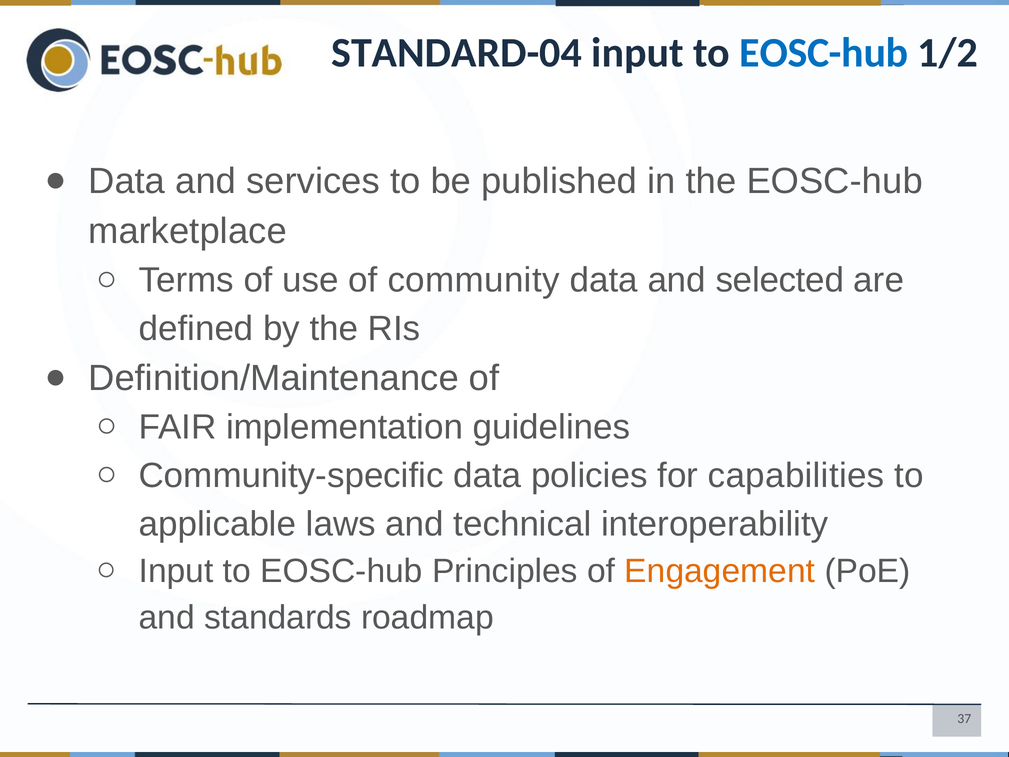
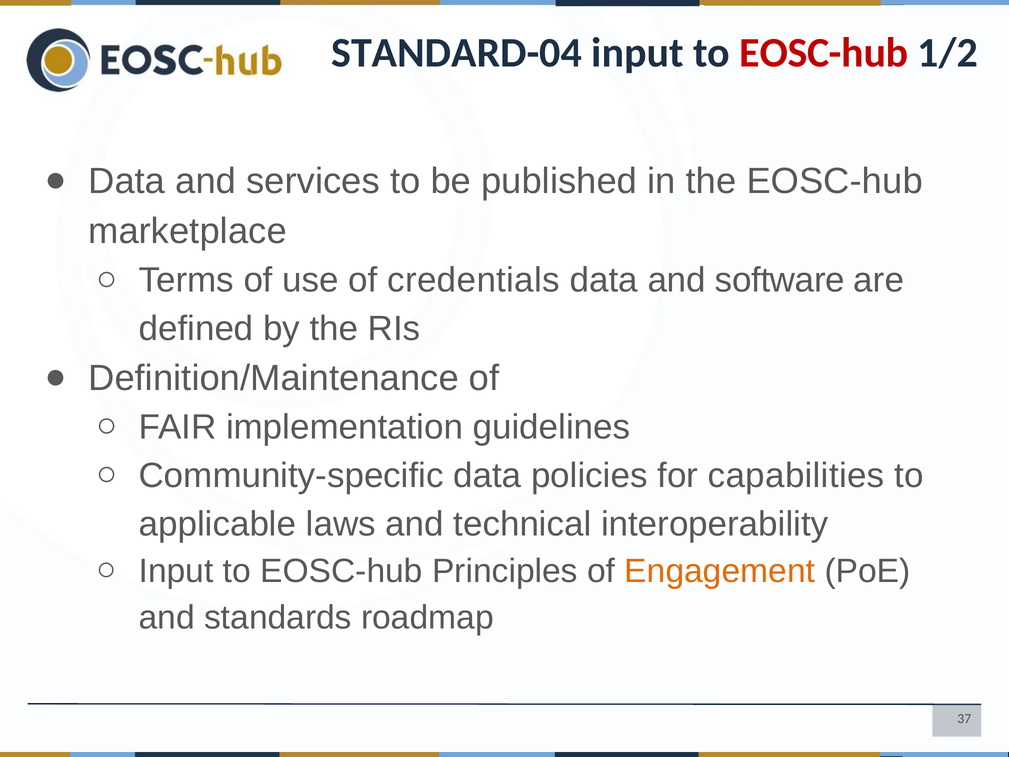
EOSC-hub at (824, 53) colour: blue -> red
community: community -> credentials
selected: selected -> software
